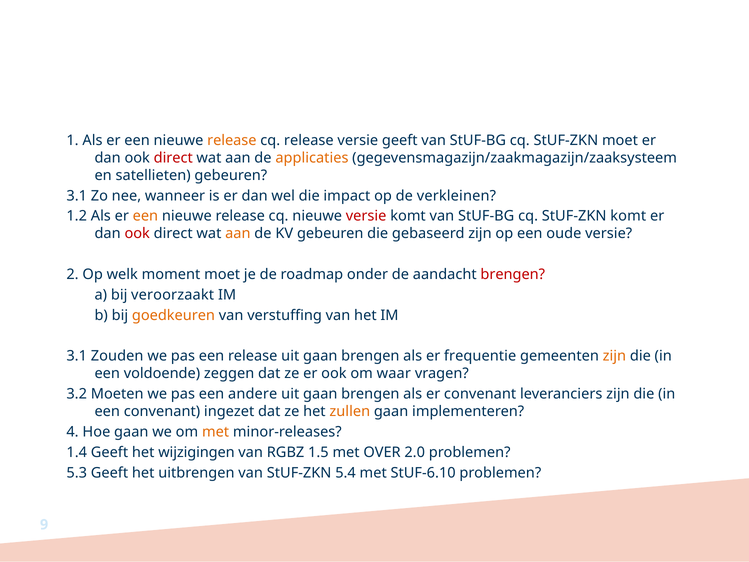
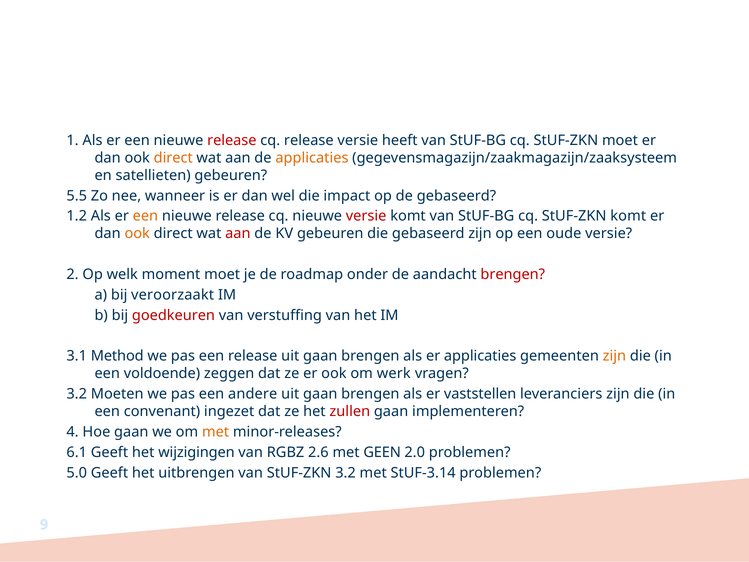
release at (232, 140) colour: orange -> red
versie geeft: geeft -> heeft
direct at (173, 158) colour: red -> orange
3.1 at (77, 196): 3.1 -> 5.5
de verkleinen: verkleinen -> gebaseerd
ook at (137, 234) colour: red -> orange
aan at (238, 234) colour: orange -> red
goedkeuren colour: orange -> red
Zouden: Zouden -> Method
er frequentie: frequentie -> applicaties
waar: waar -> werk
er convenant: convenant -> vaststellen
zullen colour: orange -> red
1.4: 1.4 -> 6.1
1.5: 1.5 -> 2.6
OVER: OVER -> GEEN
5.3: 5.3 -> 5.0
StUF-ZKN 5.4: 5.4 -> 3.2
StUF-6.10: StUF-6.10 -> StUF-3.14
